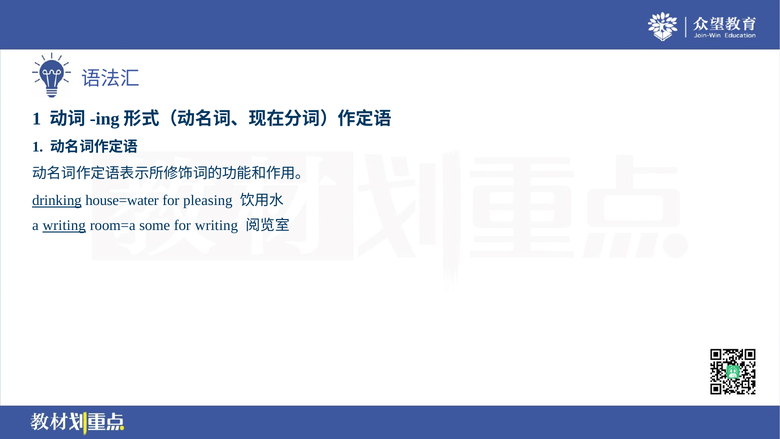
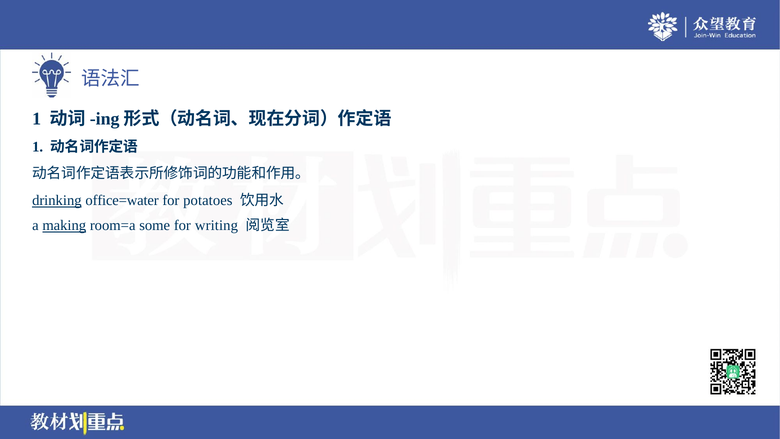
house=water: house=water -> office=water
pleasing: pleasing -> potatoes
a writing: writing -> making
